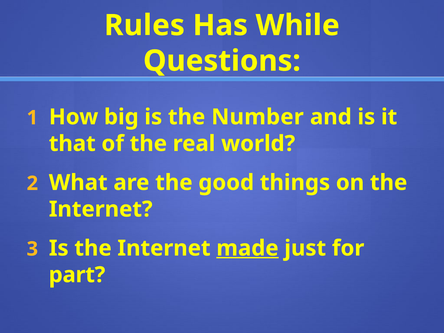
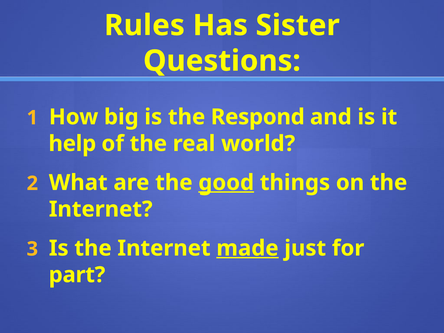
While: While -> Sister
Number: Number -> Respond
that: that -> help
good underline: none -> present
